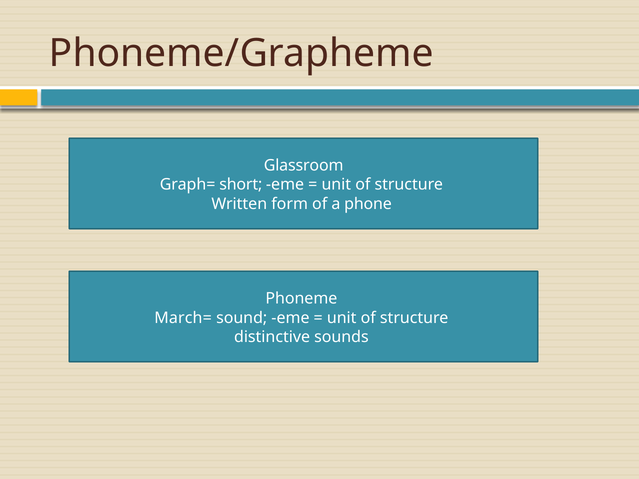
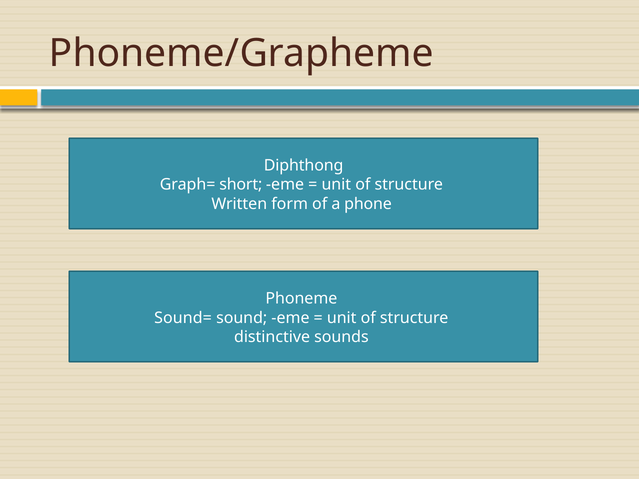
Glassroom: Glassroom -> Diphthong
March=: March= -> Sound=
